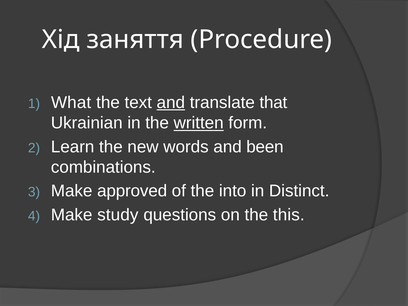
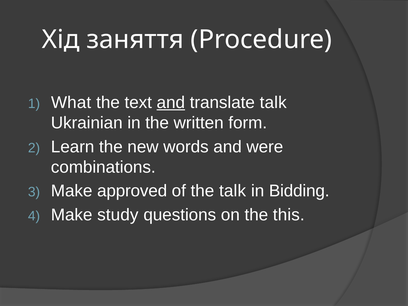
translate that: that -> talk
written underline: present -> none
been: been -> were
the into: into -> talk
Distinct: Distinct -> Bidding
